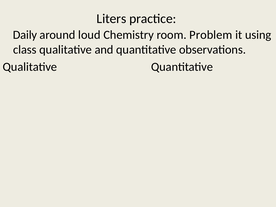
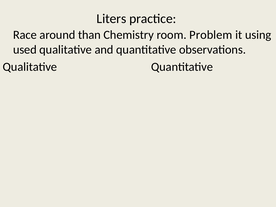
Daily: Daily -> Race
loud: loud -> than
class: class -> used
